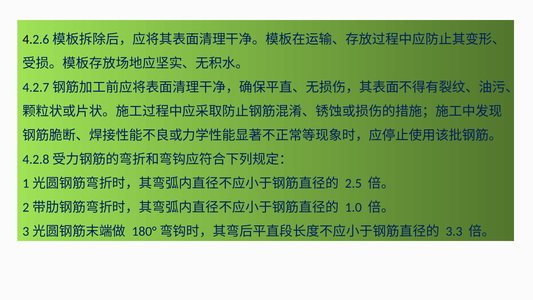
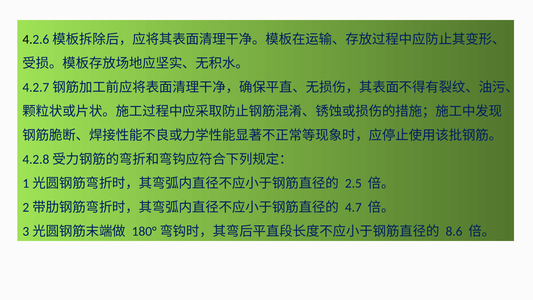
1.0: 1.0 -> 4.7
3.3: 3.3 -> 8.6
